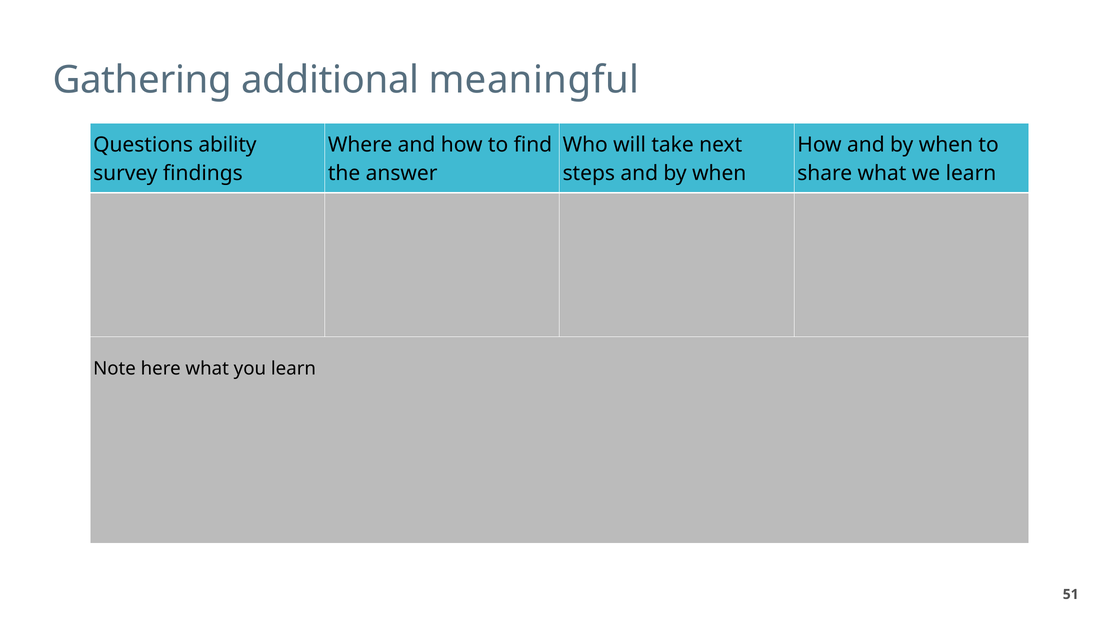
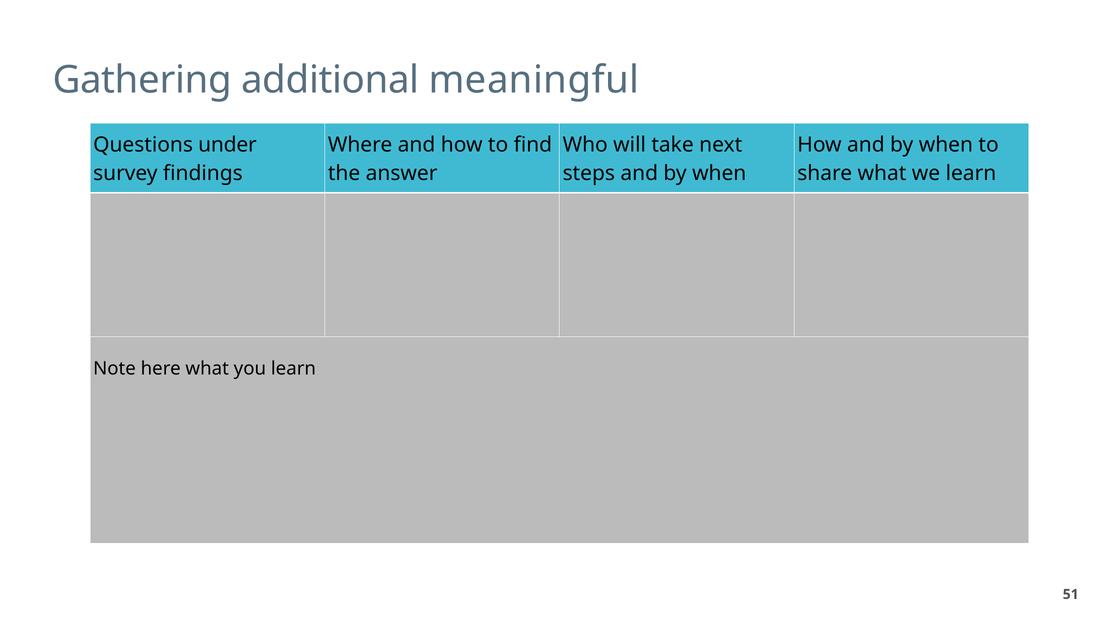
ability: ability -> under
